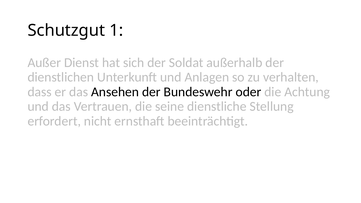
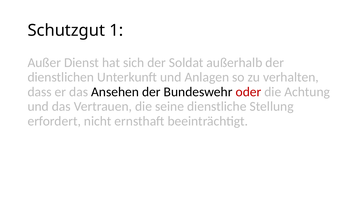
oder colour: black -> red
